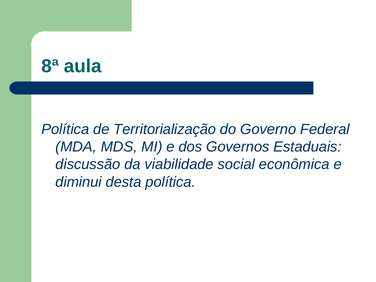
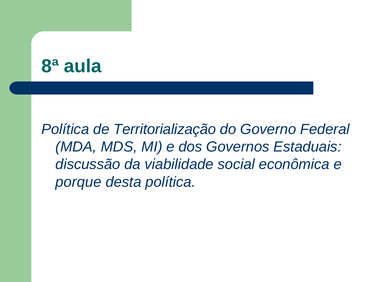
diminui: diminui -> porque
